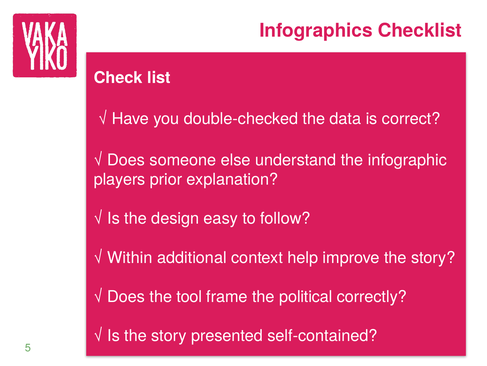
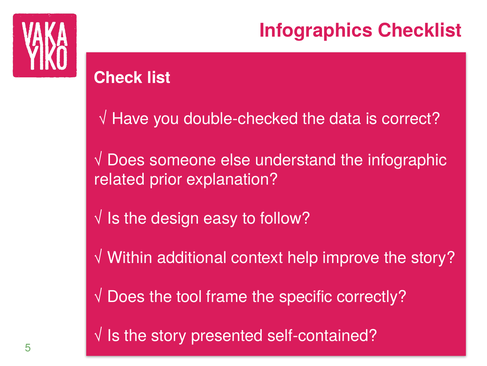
players: players -> related
political: political -> specific
